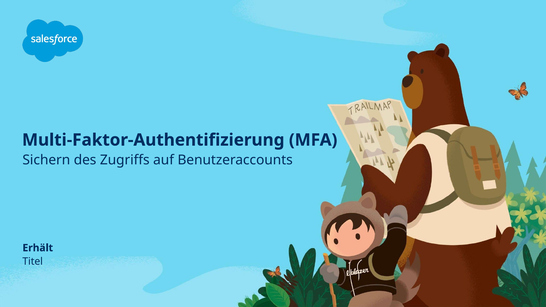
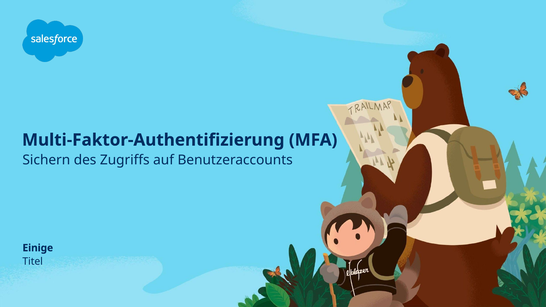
Erhält: Erhält -> Einige
